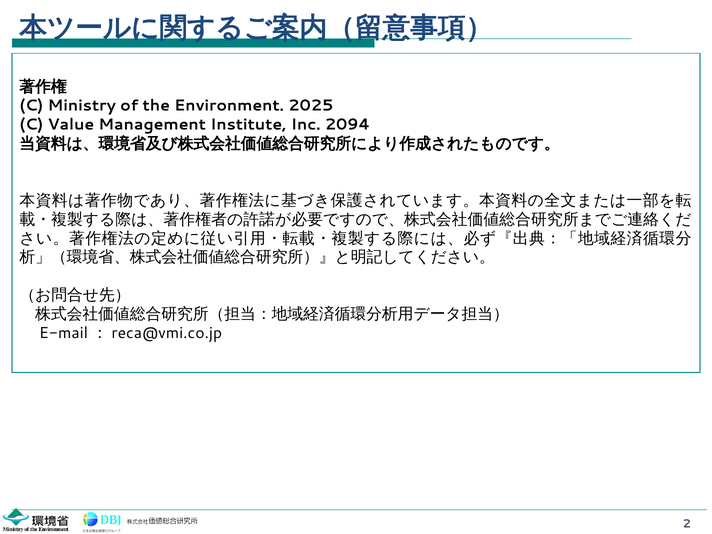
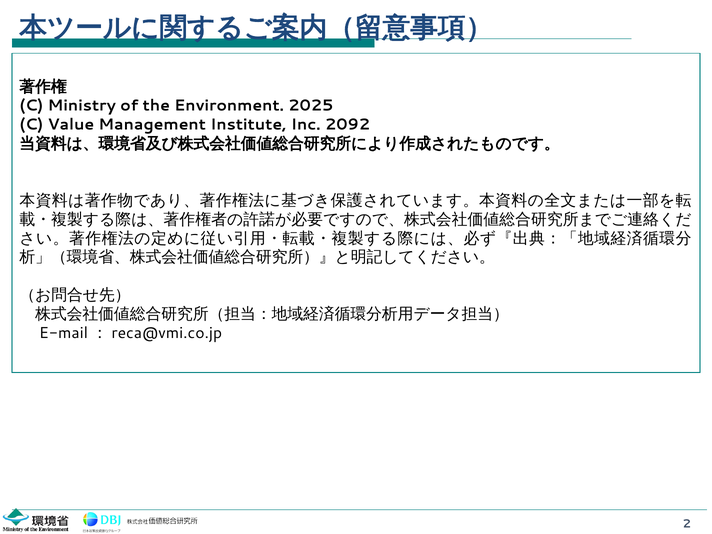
2094: 2094 -> 2092
